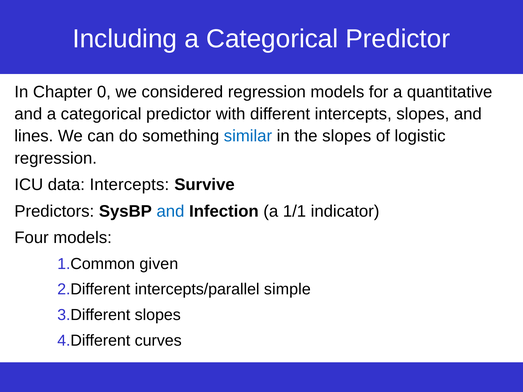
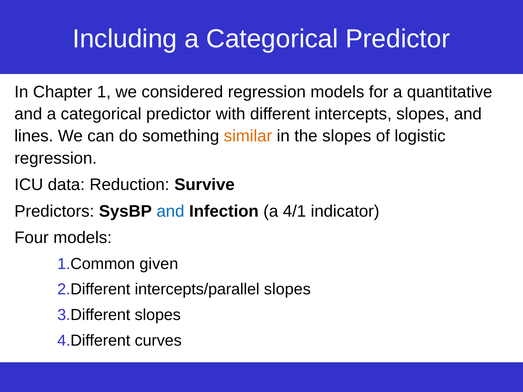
0: 0 -> 1
similar colour: blue -> orange
data Intercepts: Intercepts -> Reduction
1/1: 1/1 -> 4/1
intercepts/parallel simple: simple -> slopes
